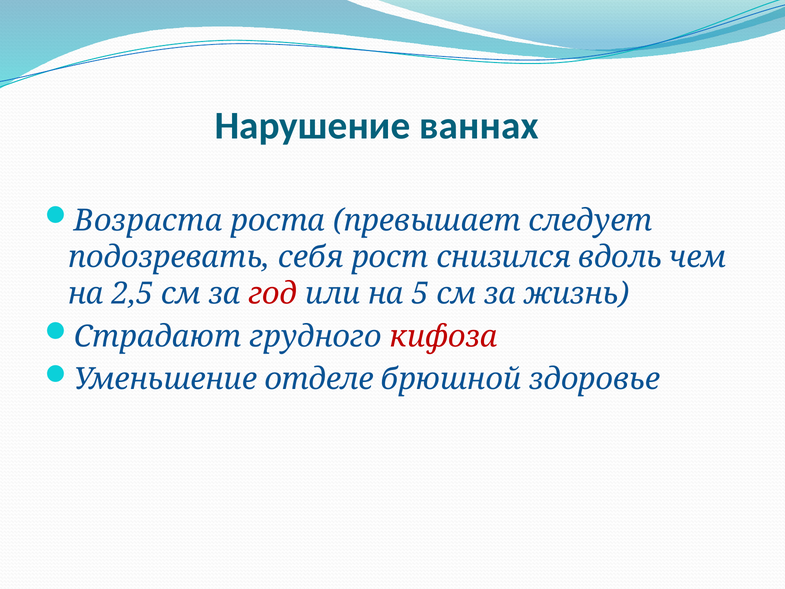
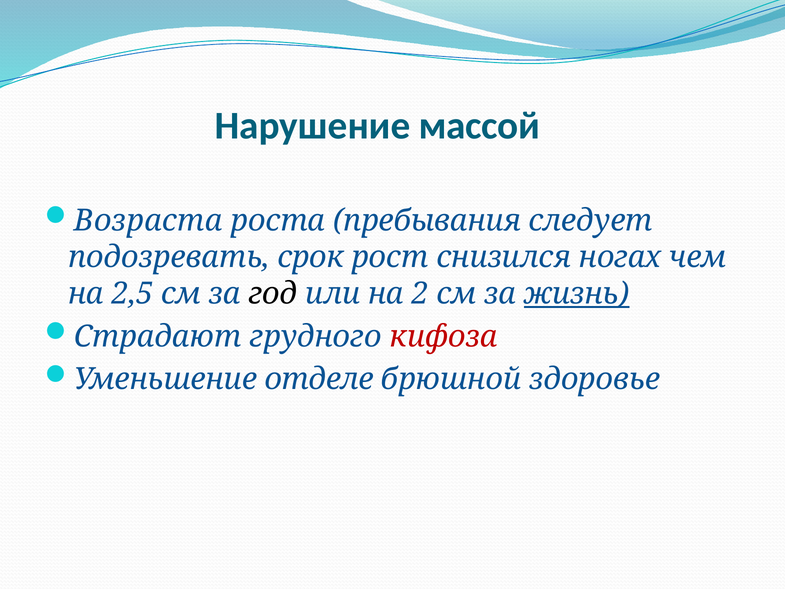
ваннах: ваннах -> массой
превышает: превышает -> пребывания
себя: себя -> срок
вдоль: вдоль -> ногах
год colour: red -> black
5: 5 -> 2
жизнь underline: none -> present
